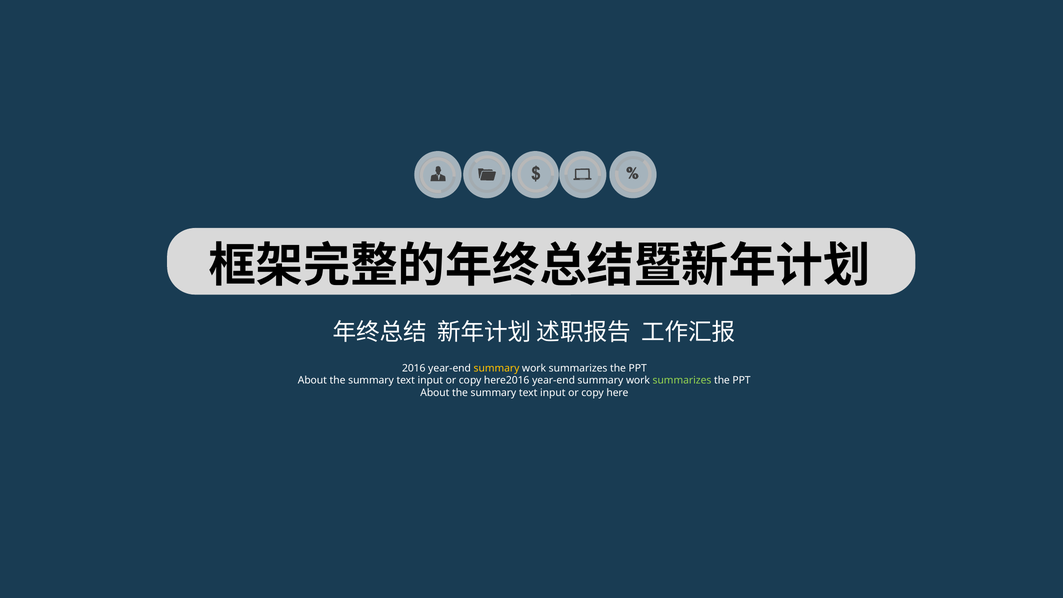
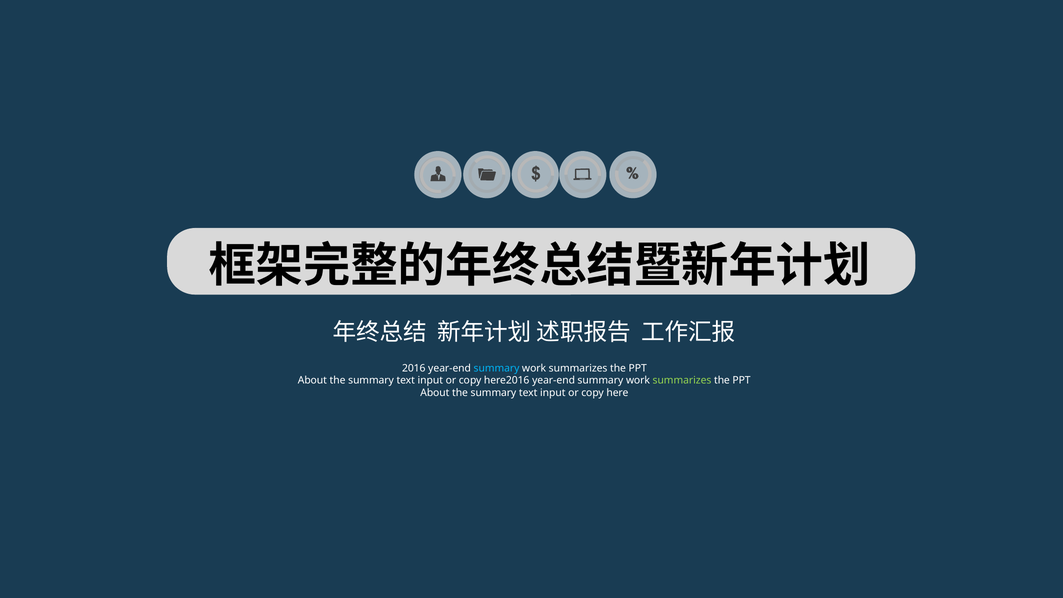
summary at (497, 368) colour: yellow -> light blue
